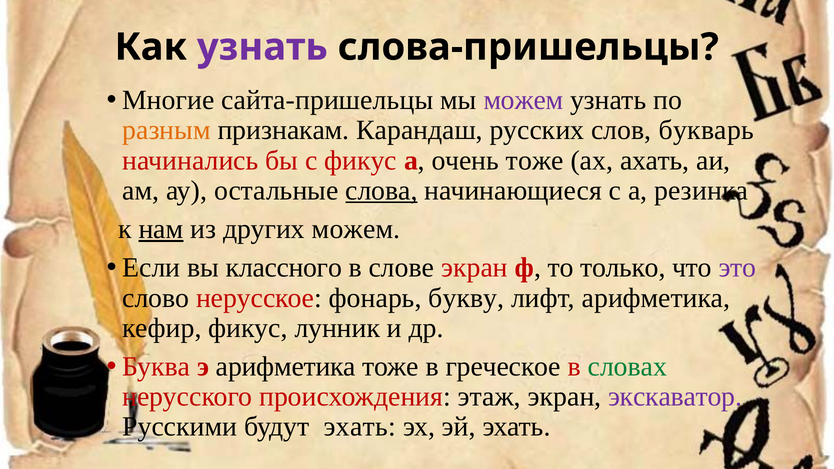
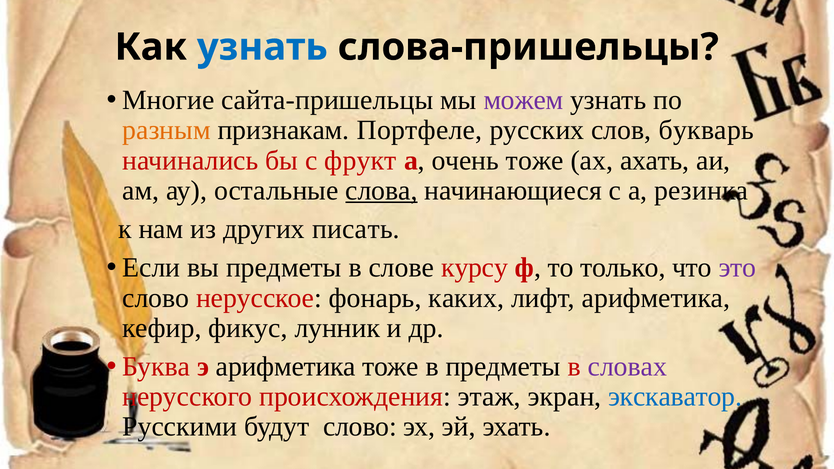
узнать at (262, 47) colour: purple -> blue
Карандаш: Карандаш -> Портфеле
с фикус: фикус -> фрукт
нам underline: present -> none
других можем: можем -> писать
вы классного: классного -> предметы
слове экран: экран -> курсу
букву: букву -> каких
в греческое: греческое -> предметы
словах colour: green -> purple
экскаватор colour: purple -> blue
будут эхать: эхать -> слово
